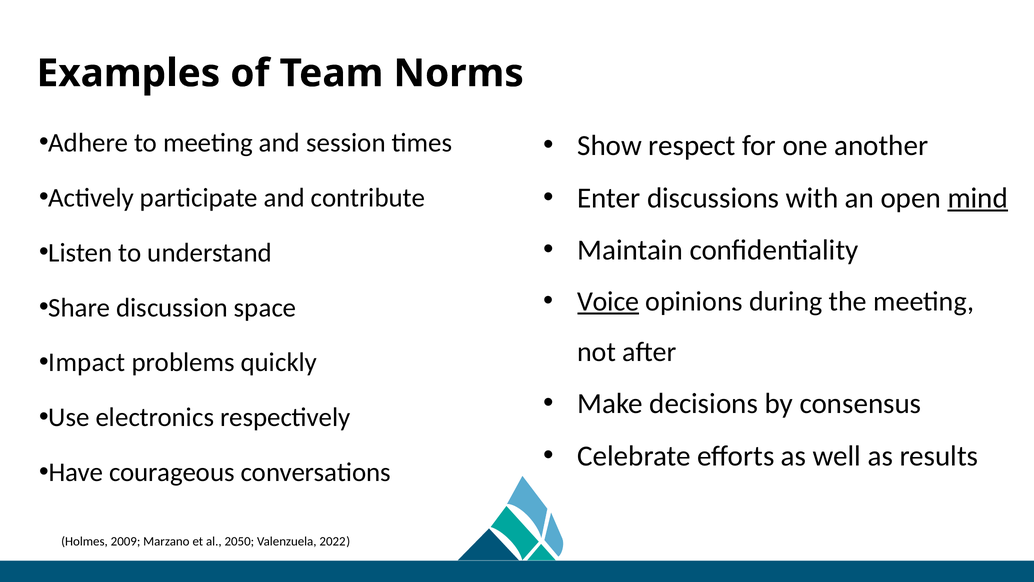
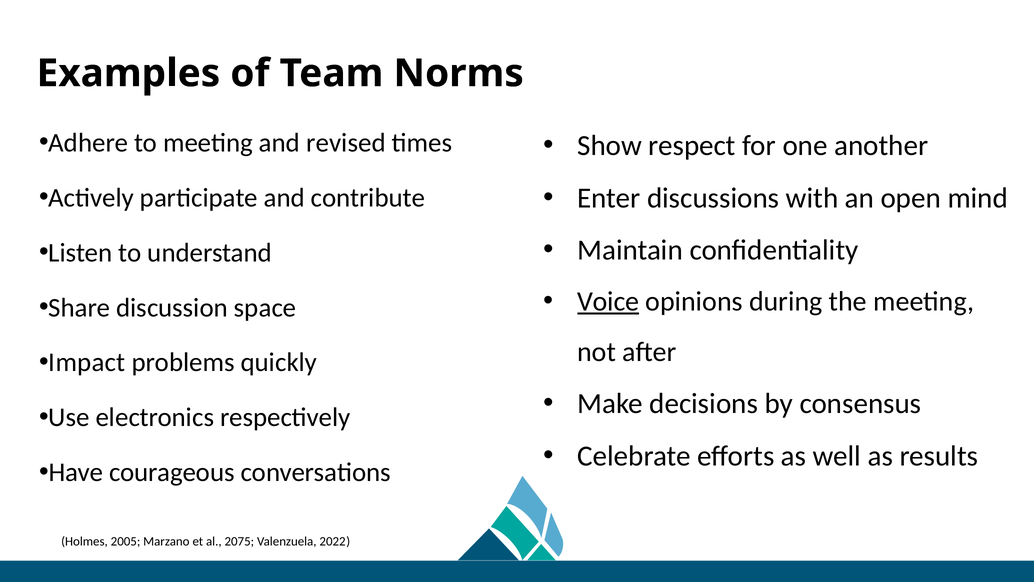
session: session -> revised
mind underline: present -> none
2009: 2009 -> 2005
2050: 2050 -> 2075
